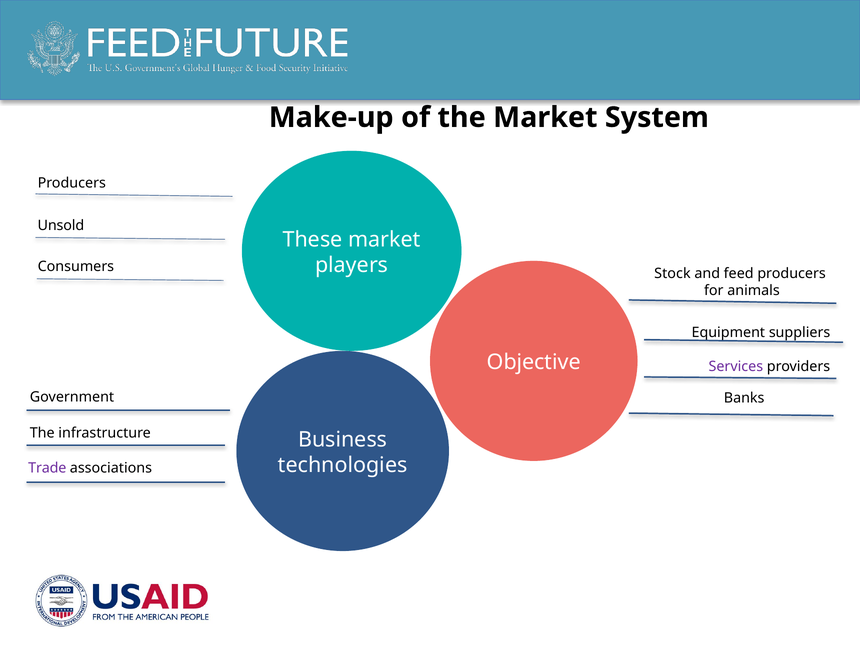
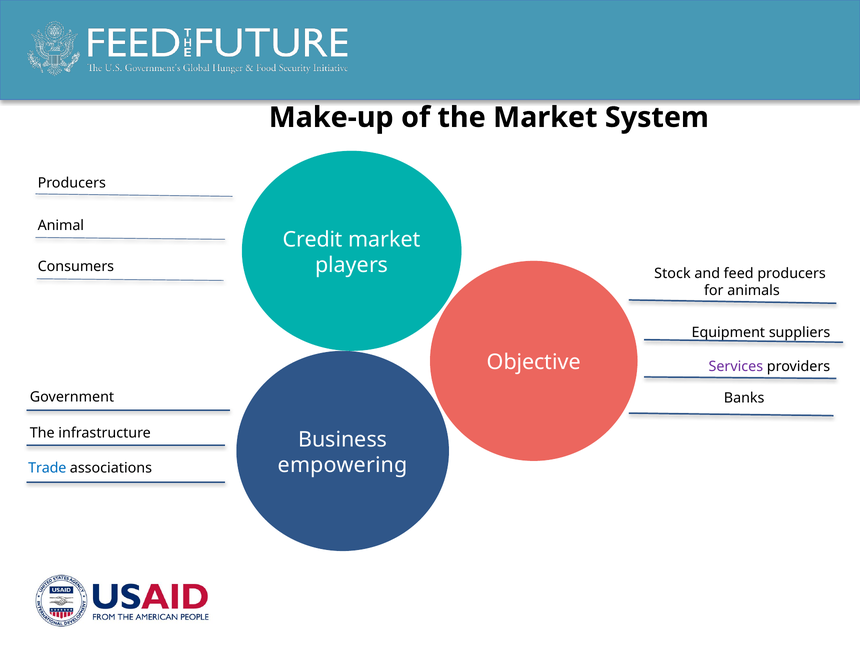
Unsold: Unsold -> Animal
These: These -> Credit
technologies: technologies -> empowering
Trade colour: purple -> blue
